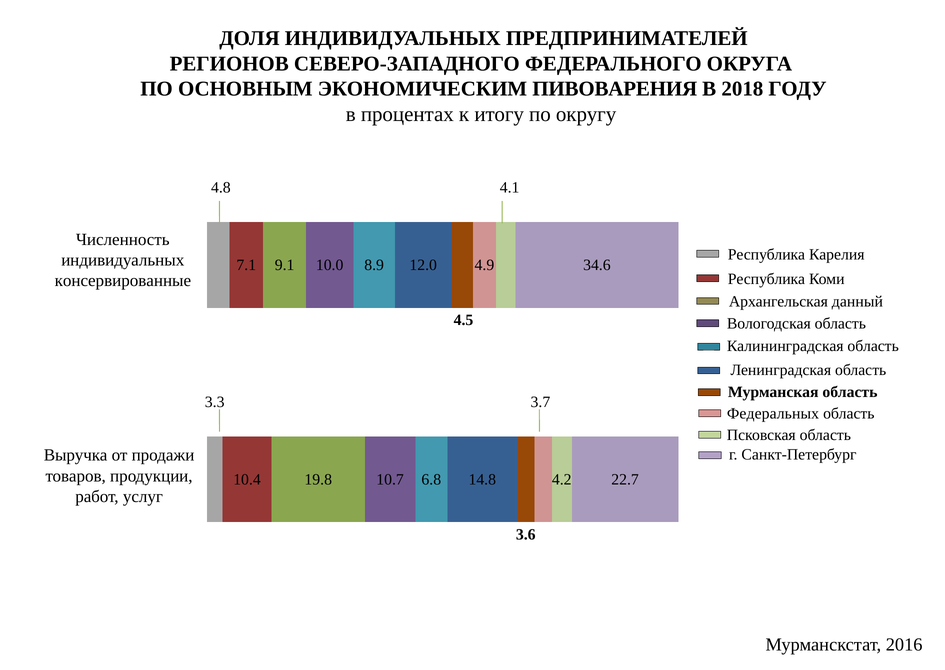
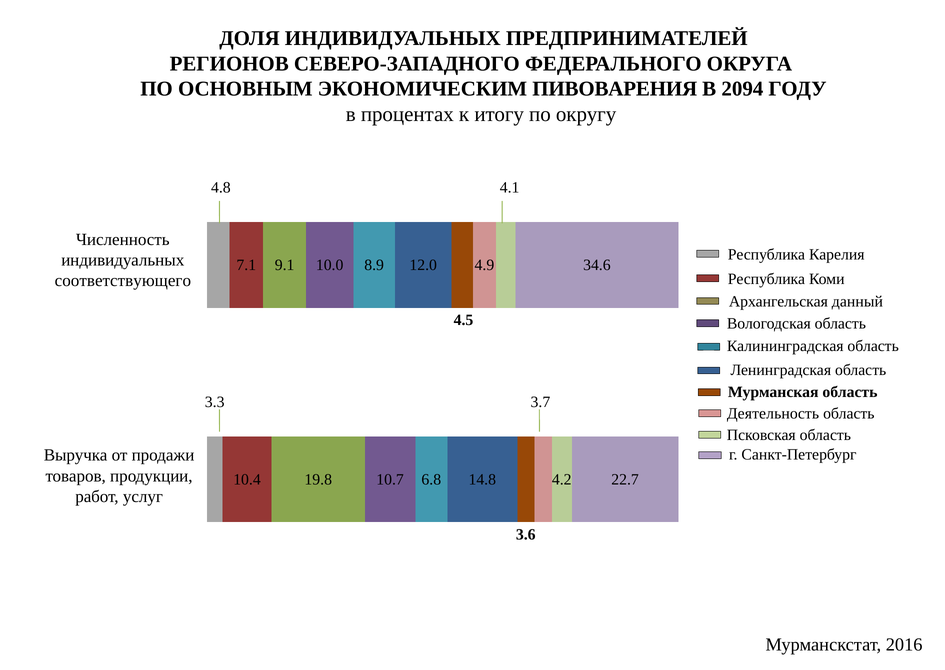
2018: 2018 -> 2094
консервированные: консервированные -> соответствующего
Федеральных: Федеральных -> Деятельность
